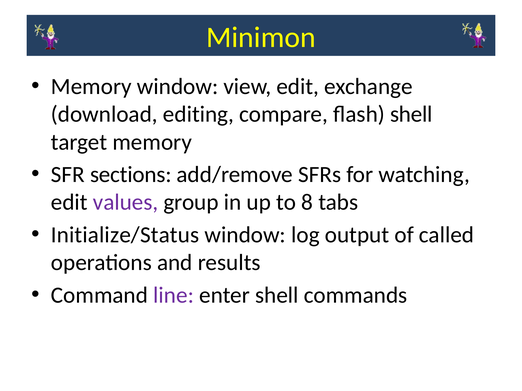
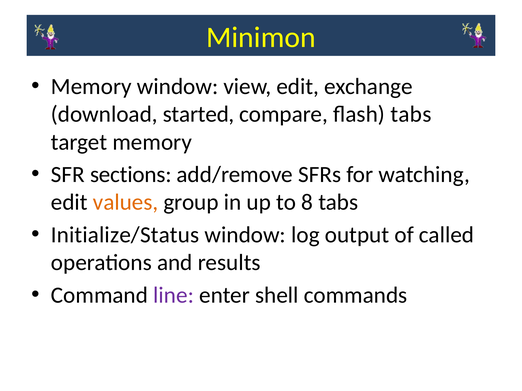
editing: editing -> started
flash shell: shell -> tabs
values colour: purple -> orange
